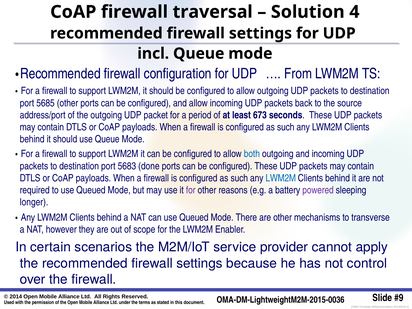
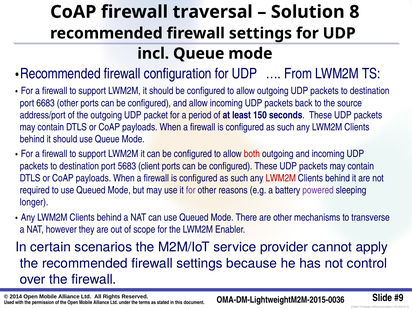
4: 4 -> 8
5685: 5685 -> 6683
673: 673 -> 150
both colour: blue -> red
done: done -> client
LWM2M at (281, 178) colour: blue -> red
